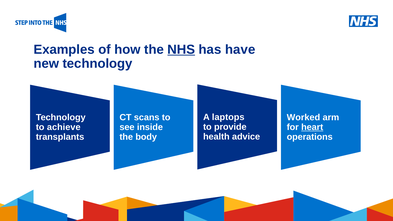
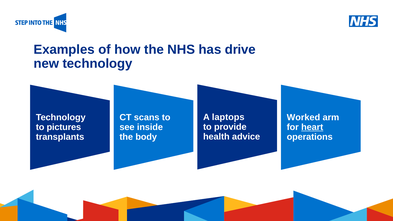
NHS underline: present -> none
have: have -> drive
achieve: achieve -> pictures
